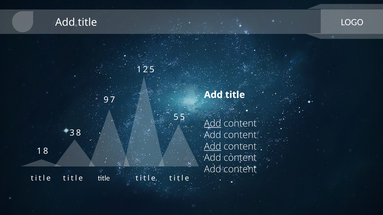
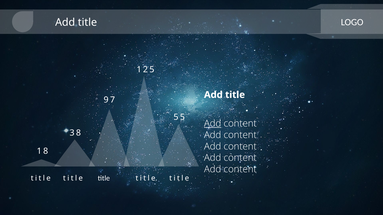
Add at (213, 147) underline: present -> none
